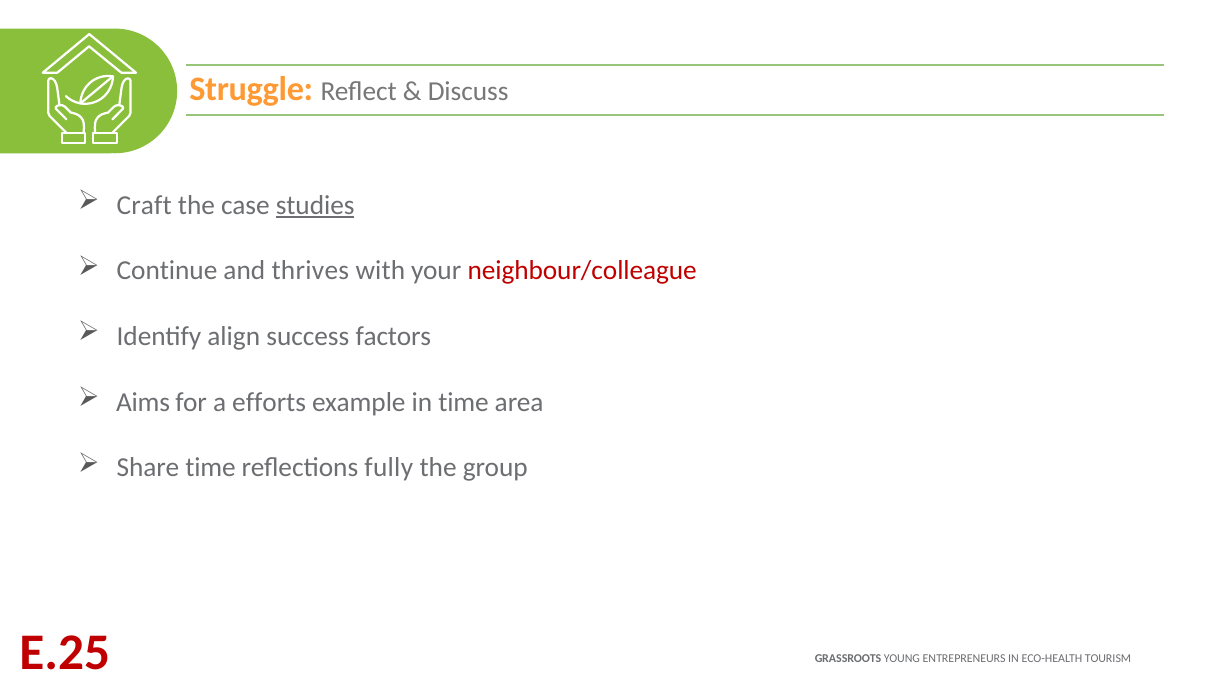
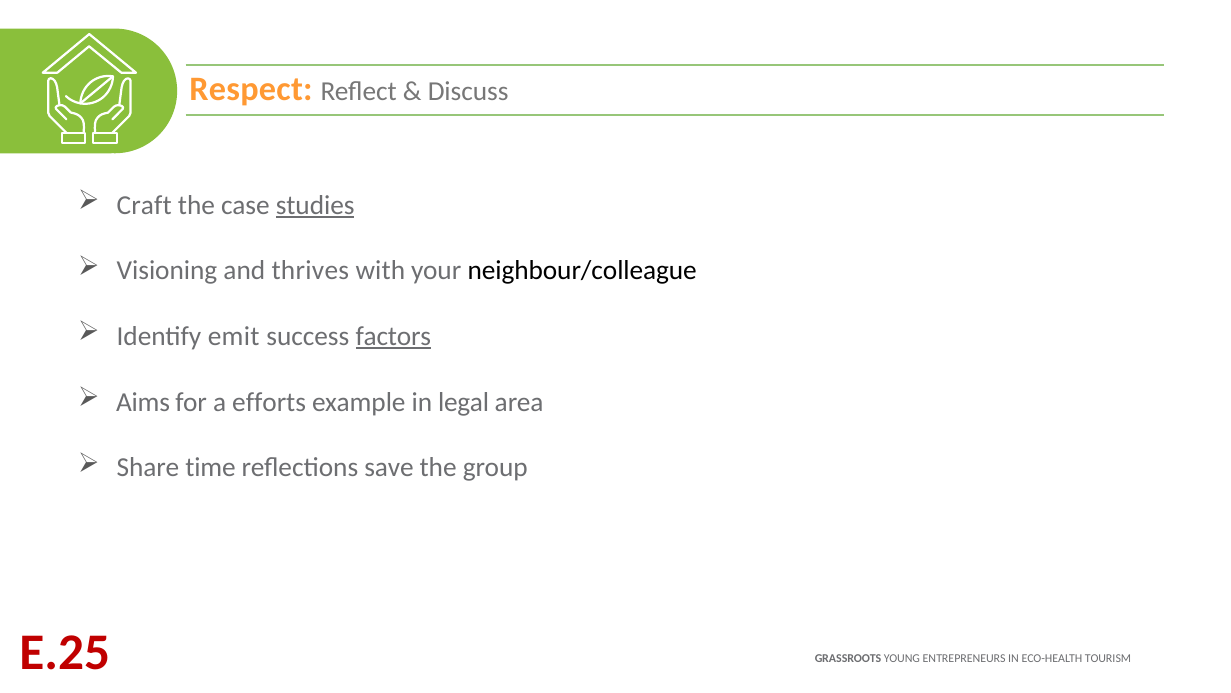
Struggle: Struggle -> Respect
Continue: Continue -> Visioning
neighbour/colleague colour: red -> black
align: align -> emit
factors underline: none -> present
in time: time -> legal
fully: fully -> save
